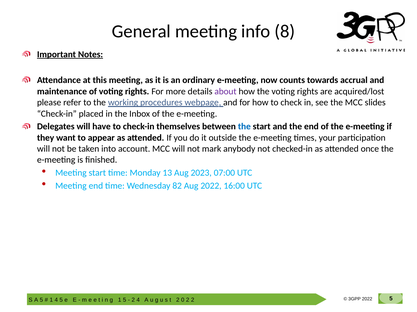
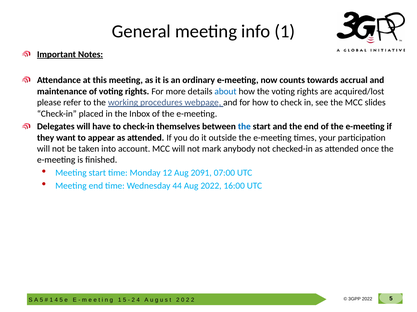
info 8: 8 -> 1
about colour: purple -> blue
13: 13 -> 12
2023: 2023 -> 2091
82: 82 -> 44
